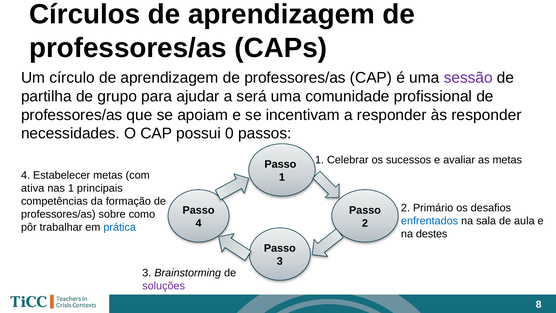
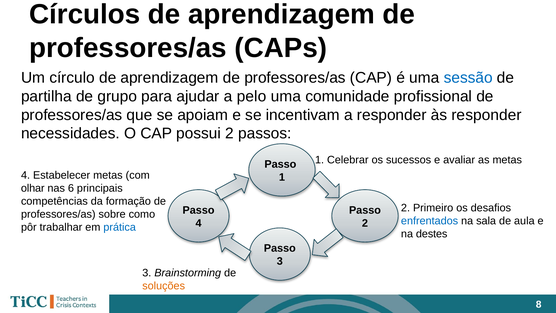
sessão colour: purple -> blue
será: será -> pelo
possui 0: 0 -> 2
ativa: ativa -> olhar
nas 1: 1 -> 6
Primário: Primário -> Primeiro
soluções colour: purple -> orange
